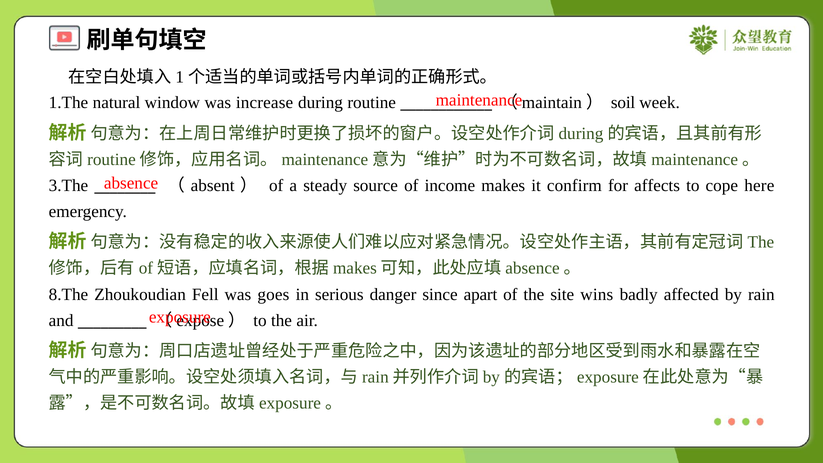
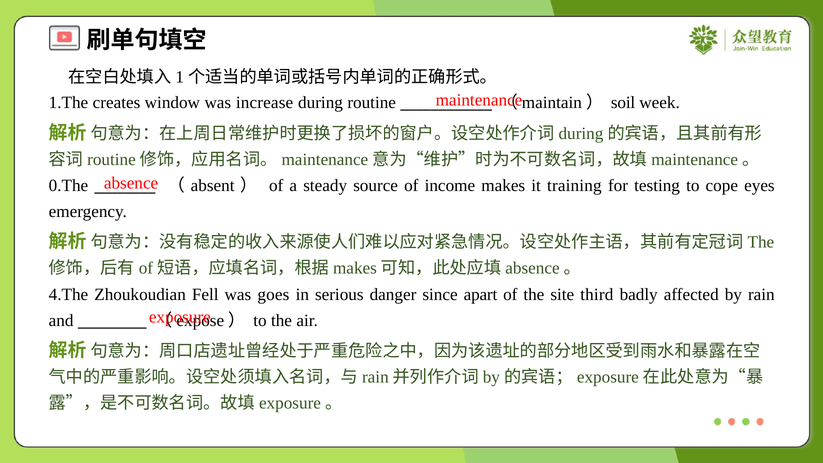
natural: natural -> creates
3.The: 3.The -> 0.The
confirm: confirm -> training
affects: affects -> testing
here: here -> eyes
8.The: 8.The -> 4.The
wins: wins -> third
